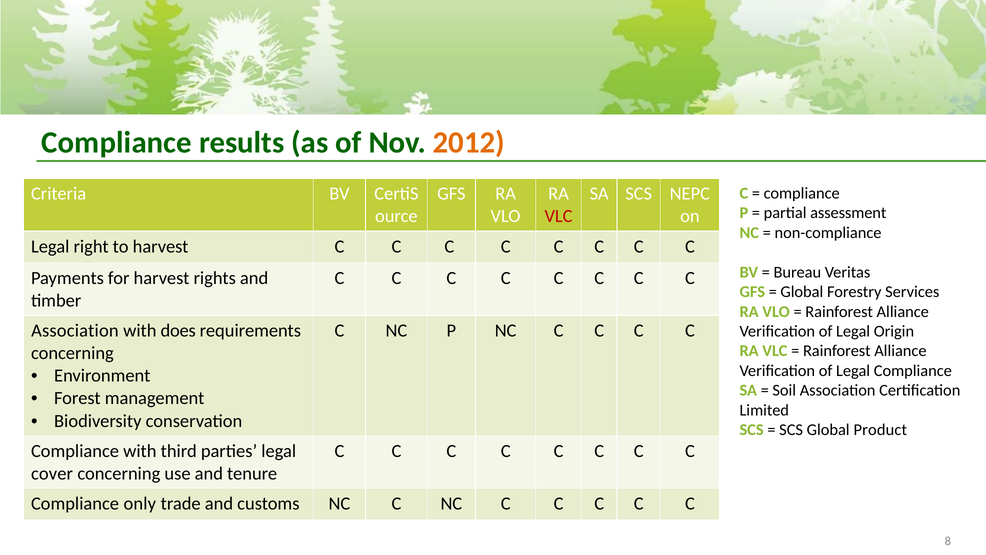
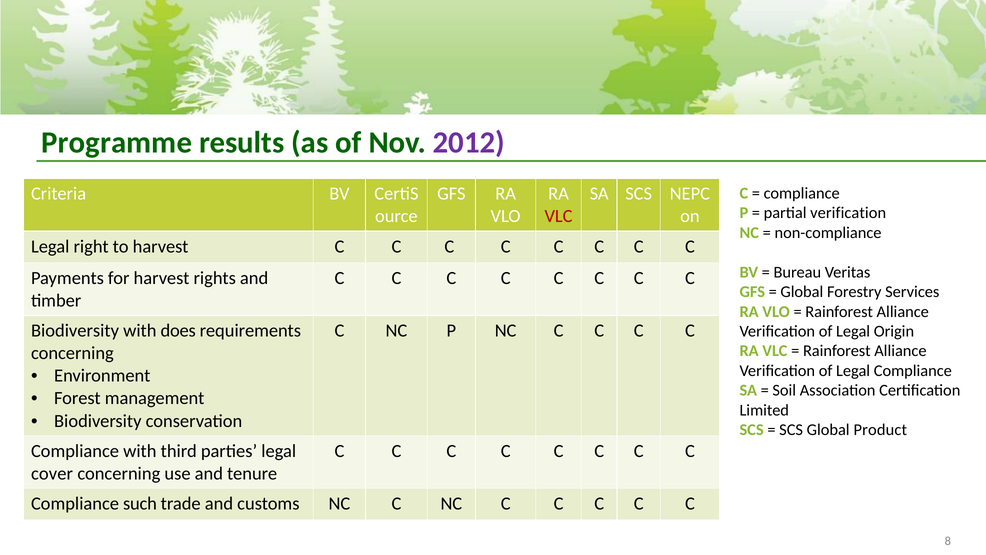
Compliance at (117, 143): Compliance -> Programme
2012 colour: orange -> purple
partial assessment: assessment -> verification
Association at (75, 330): Association -> Biodiversity
only: only -> such
